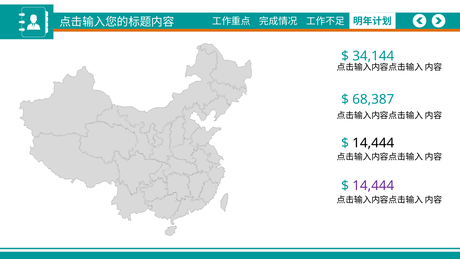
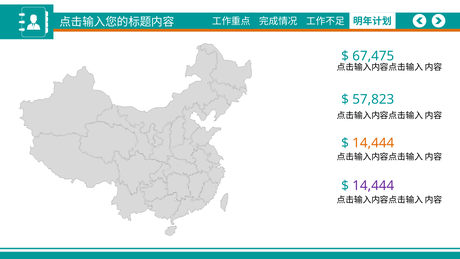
34,144: 34,144 -> 67,475
68,387: 68,387 -> 57,823
14,444 at (373, 143) colour: black -> orange
